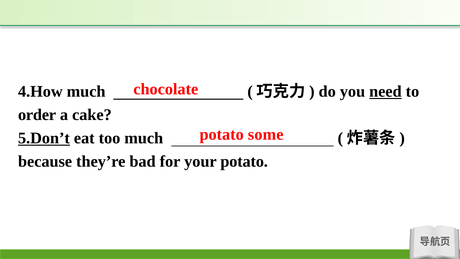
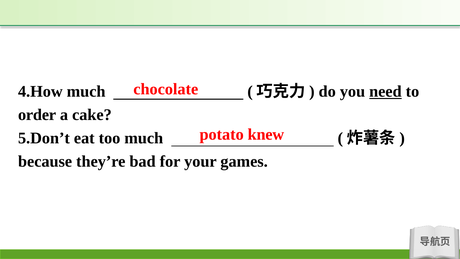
some: some -> knew
5.Don’t underline: present -> none
your potato: potato -> games
